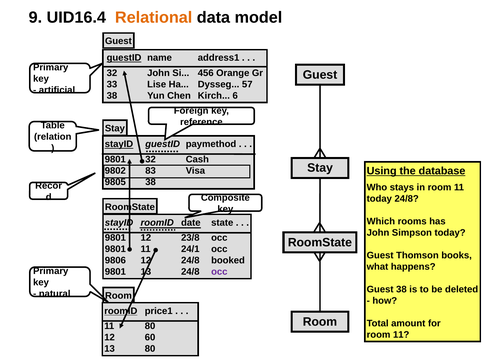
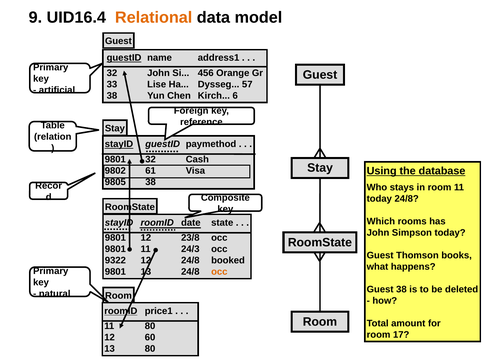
83: 83 -> 61
24/1: 24/1 -> 24/3
9806: 9806 -> 9322
occ at (219, 272) colour: purple -> orange
11 at (401, 335): 11 -> 17
